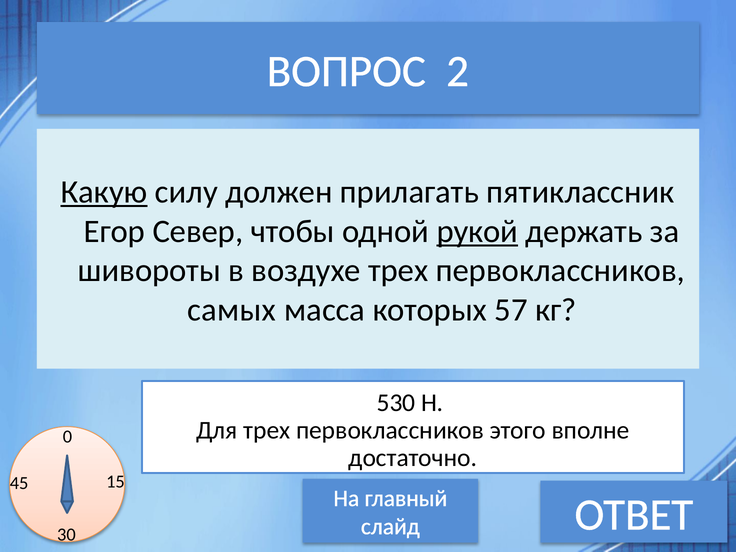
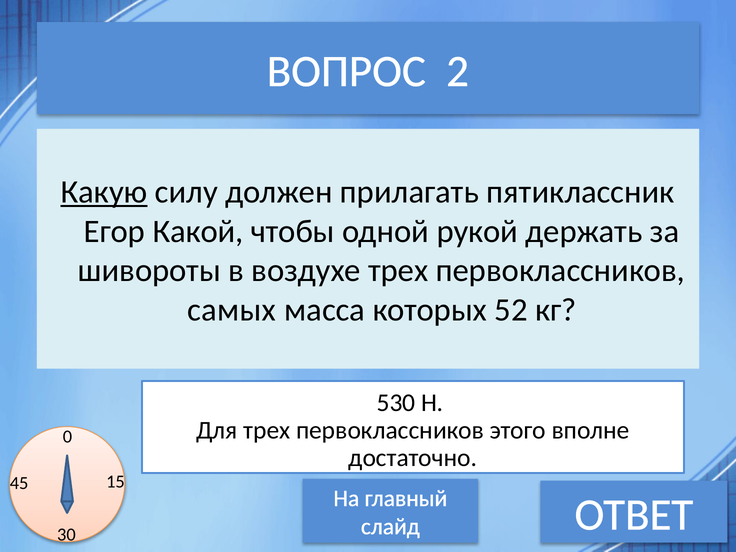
Север: Север -> Какой
рукой underline: present -> none
57: 57 -> 52
